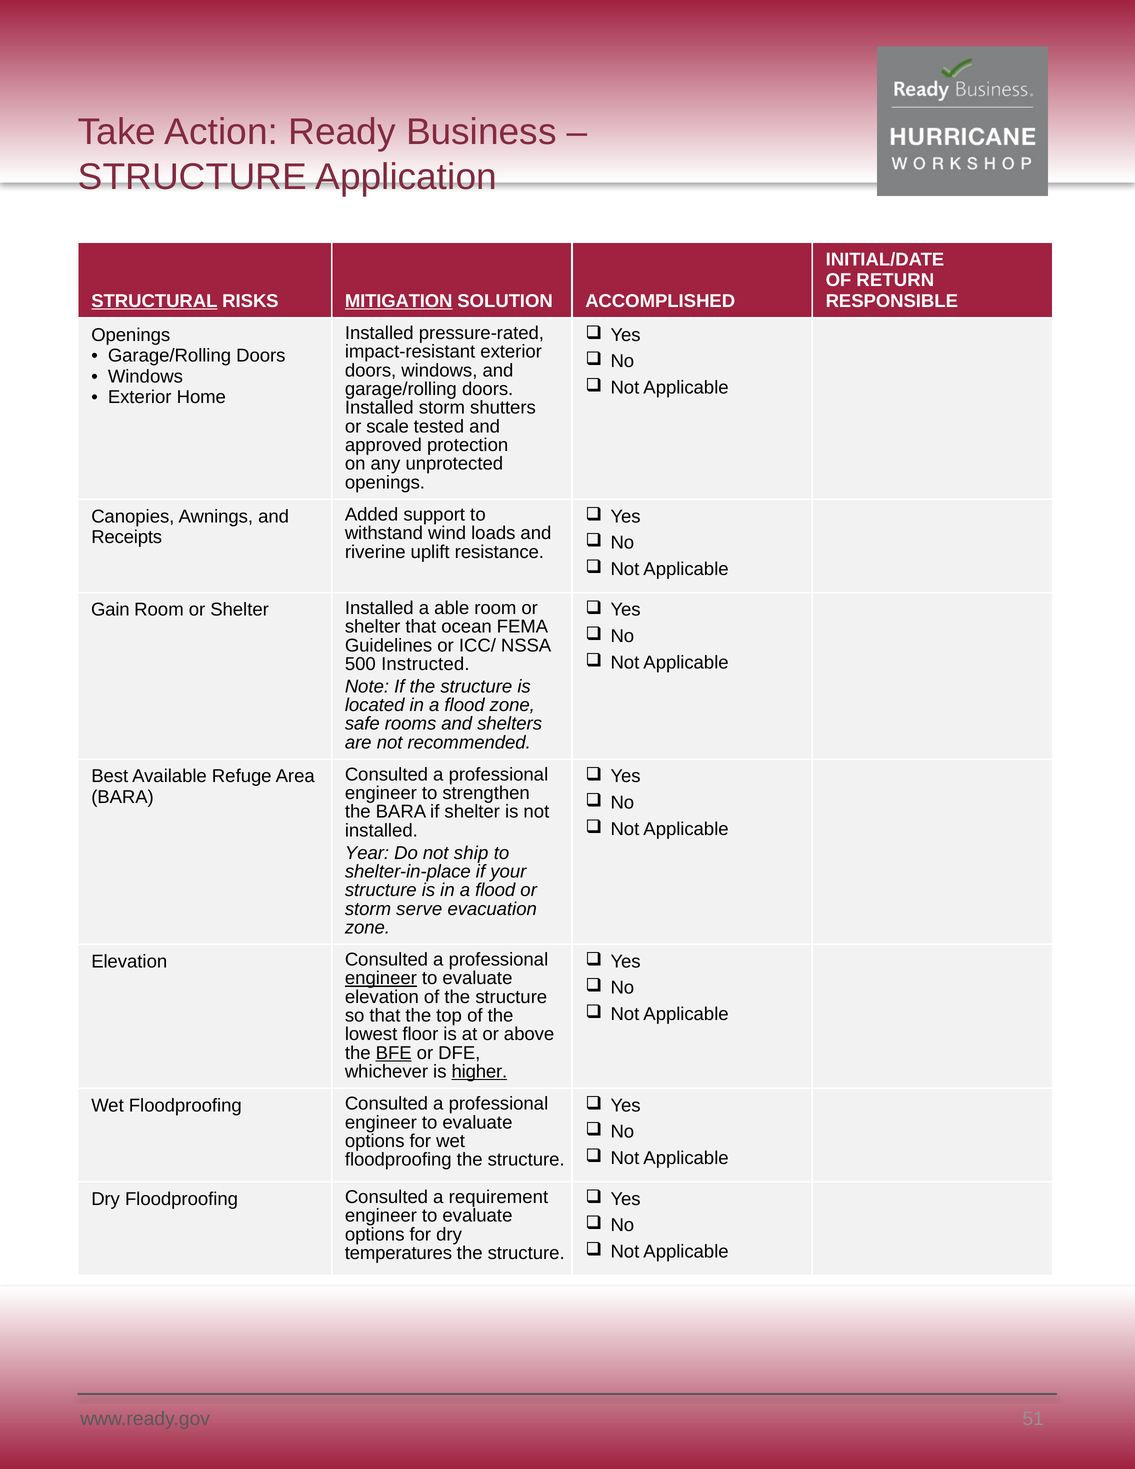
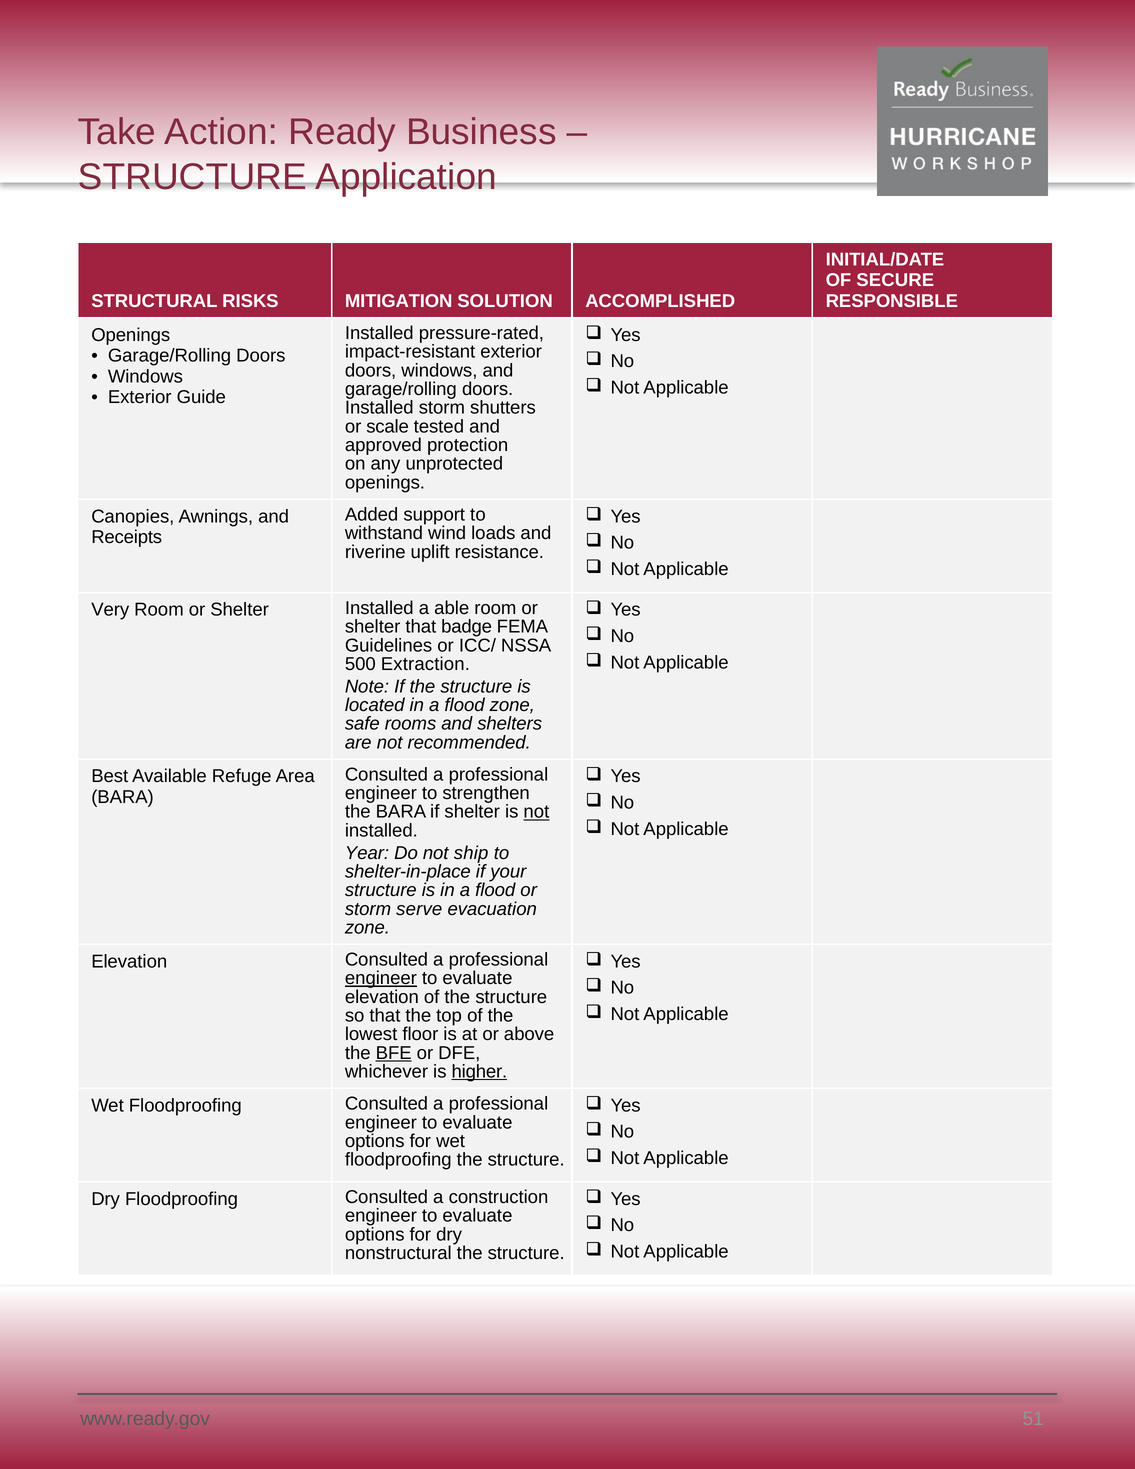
RETURN: RETURN -> SECURE
STRUCTURAL underline: present -> none
MITIGATION underline: present -> none
Home: Home -> Guide
Gain: Gain -> Very
ocean: ocean -> badge
Instructed: Instructed -> Extraction
not at (536, 812) underline: none -> present
requirement: requirement -> construction
temperatures: temperatures -> nonstructural
